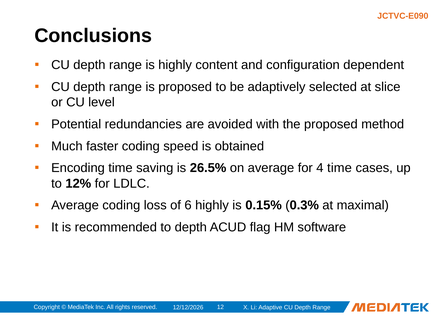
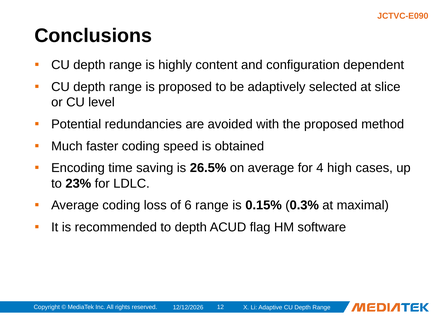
4 time: time -> high
12%: 12% -> 23%
6 highly: highly -> range
